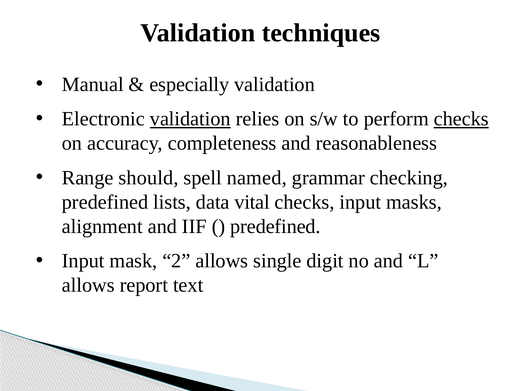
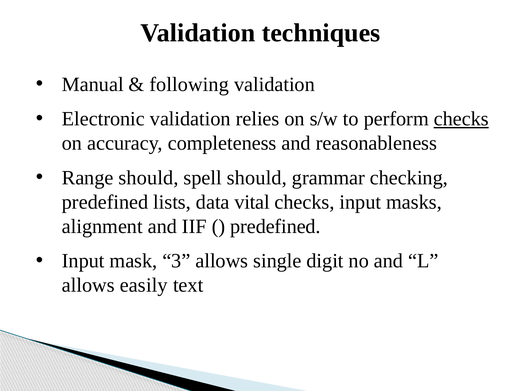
especially: especially -> following
validation at (190, 119) underline: present -> none
spell named: named -> should
2: 2 -> 3
report: report -> easily
